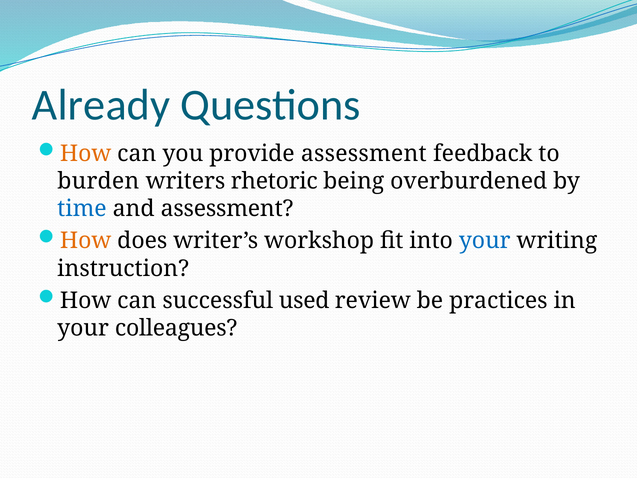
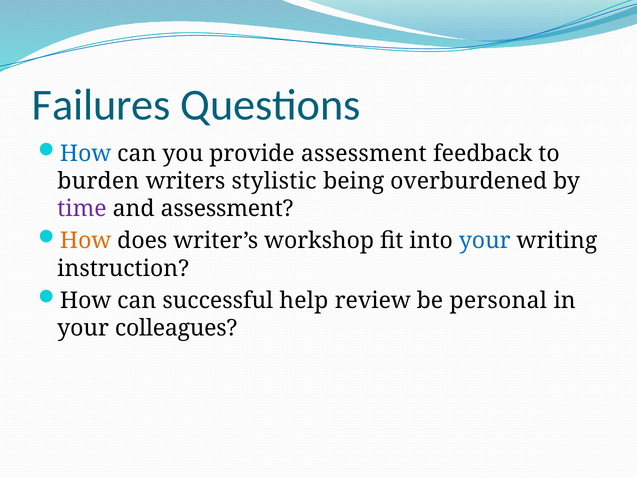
Already: Already -> Failures
How at (86, 153) colour: orange -> blue
rhetoric: rhetoric -> stylistic
time colour: blue -> purple
used: used -> help
practices: practices -> personal
